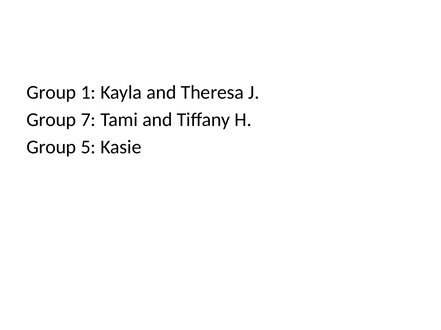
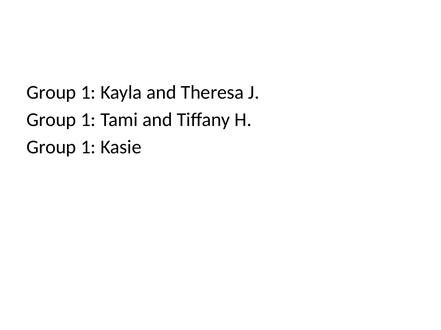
7 at (88, 120): 7 -> 1
5 at (88, 147): 5 -> 1
